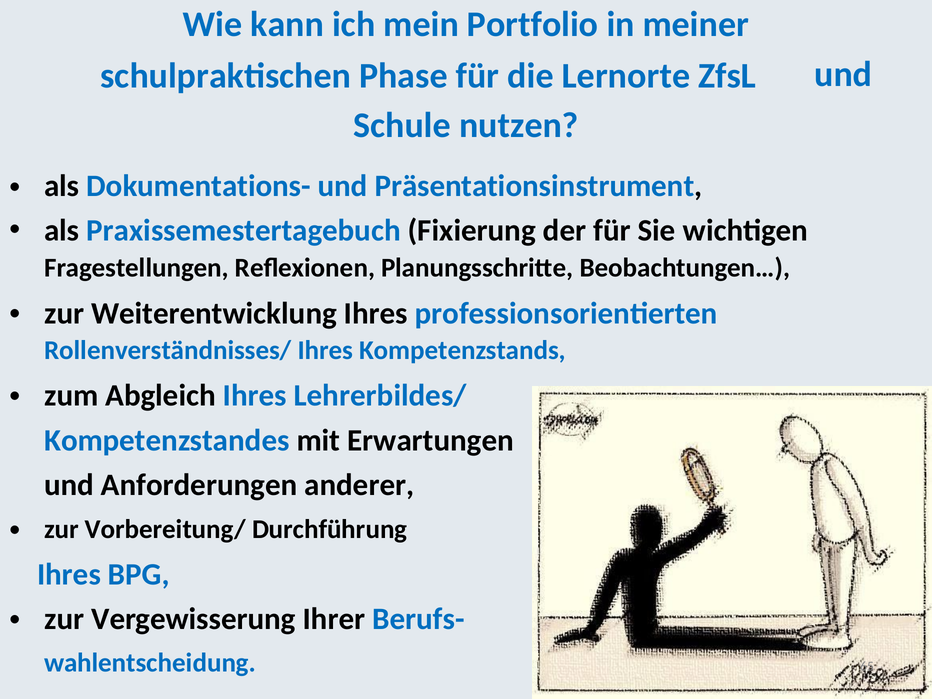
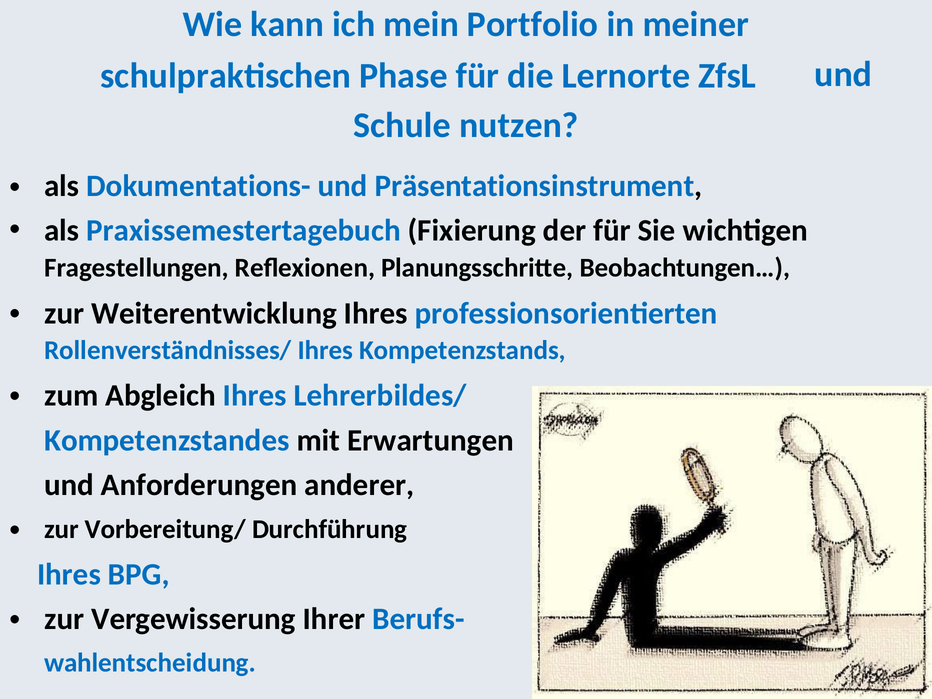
65: 65 -> 14
